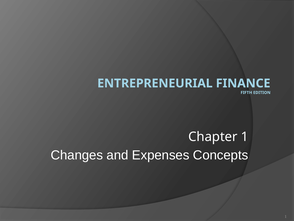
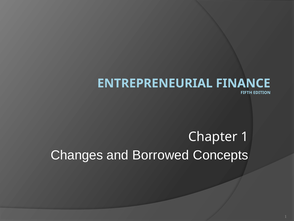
Expenses: Expenses -> Borrowed
